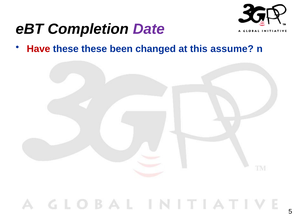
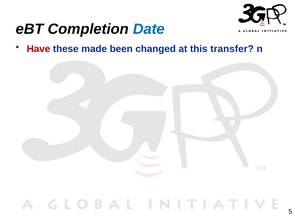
Date colour: purple -> blue
these these: these -> made
assume: assume -> transfer
